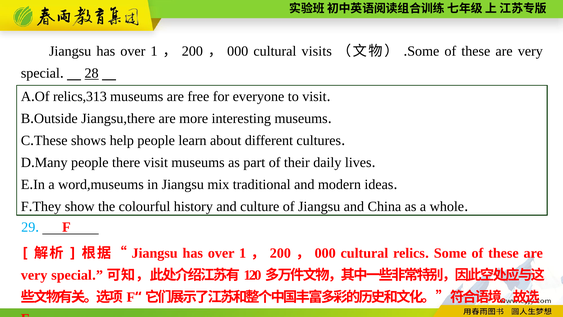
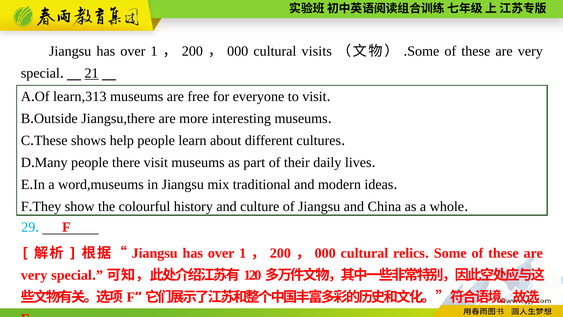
28: 28 -> 21
relics,313: relics,313 -> learn,313
